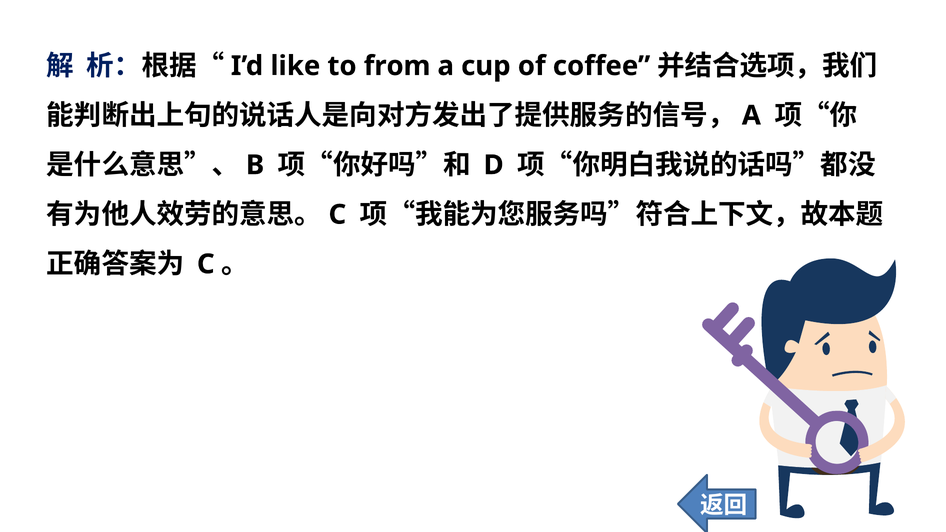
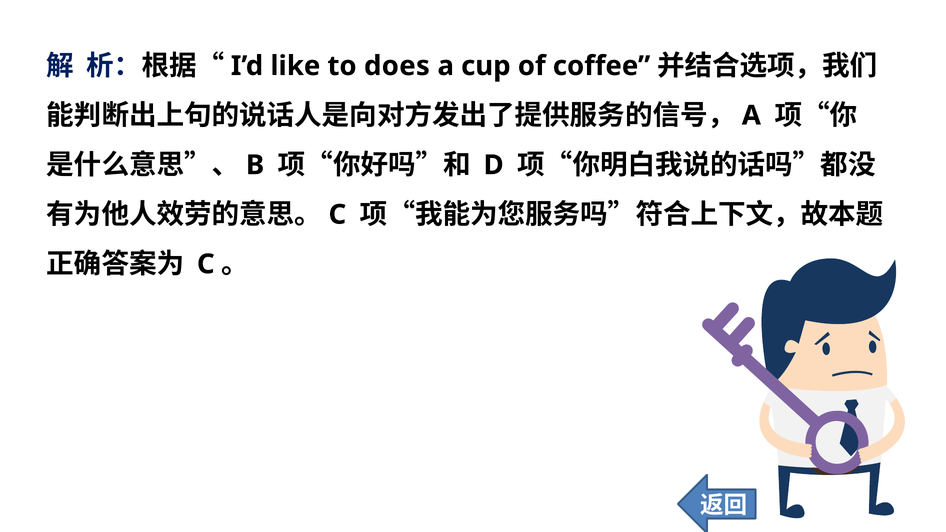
from: from -> does
